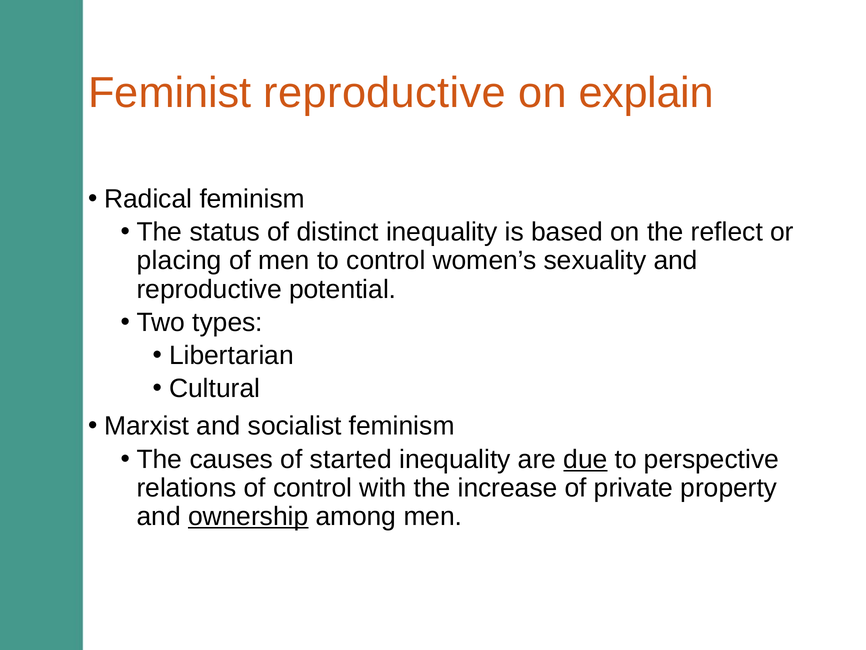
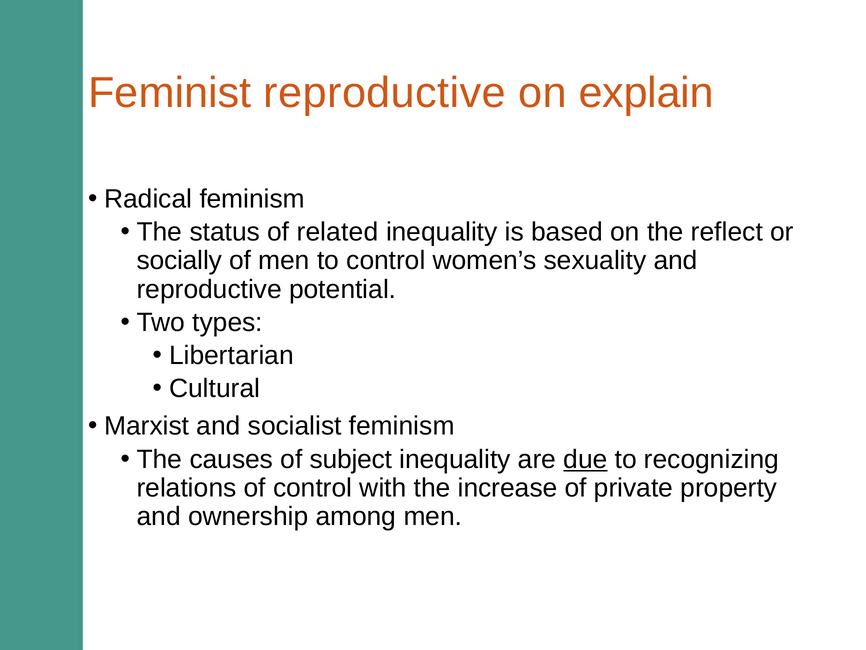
distinct: distinct -> related
placing: placing -> socially
started: started -> subject
perspective: perspective -> recognizing
ownership underline: present -> none
